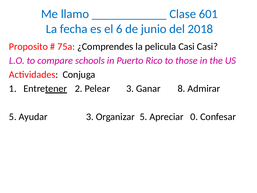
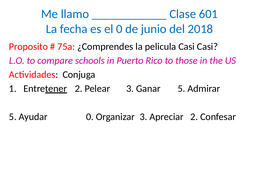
el 6: 6 -> 0
Ganar 8: 8 -> 5
Ayudar 3: 3 -> 0
Organizar 5: 5 -> 3
Apreciar 0: 0 -> 2
